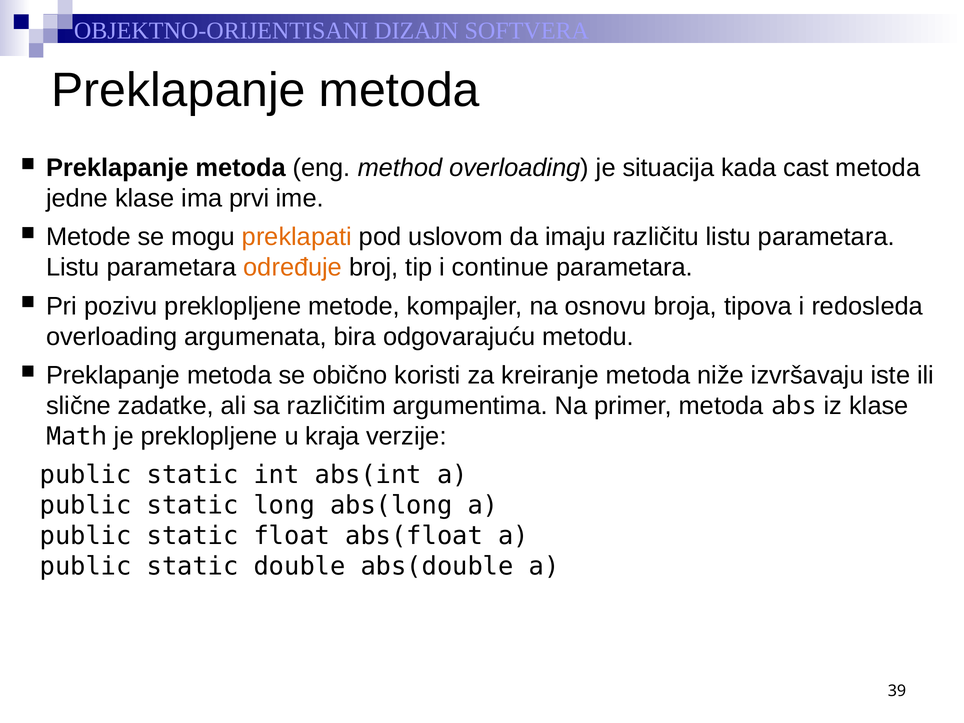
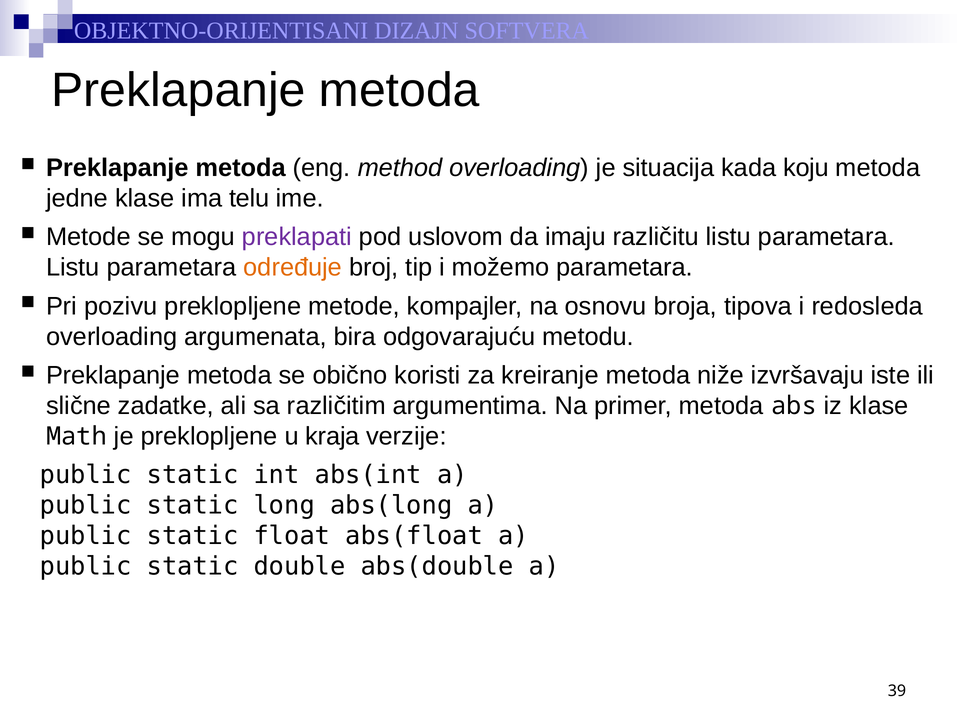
cast: cast -> koju
prvi: prvi -> telu
preklapati colour: orange -> purple
continue: continue -> možemo
